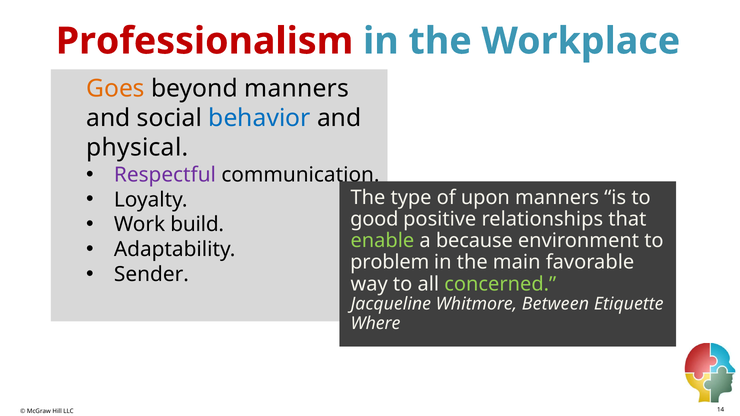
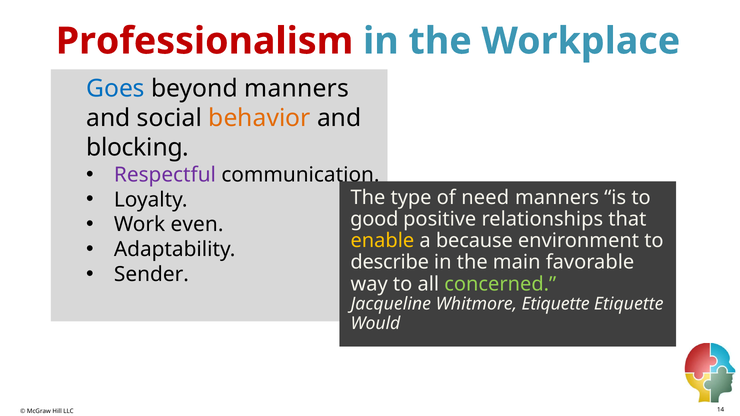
Goes colour: orange -> blue
behavior colour: blue -> orange
physical: physical -> blocking
upon: upon -> need
build: build -> even
enable colour: light green -> yellow
problem: problem -> describe
Whitmore Between: Between -> Etiquette
Where: Where -> Would
